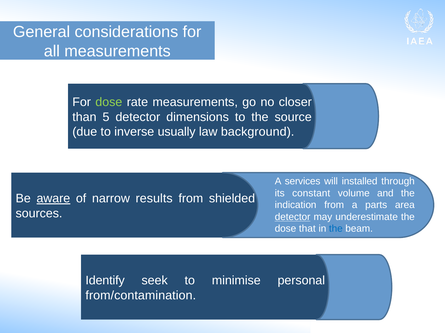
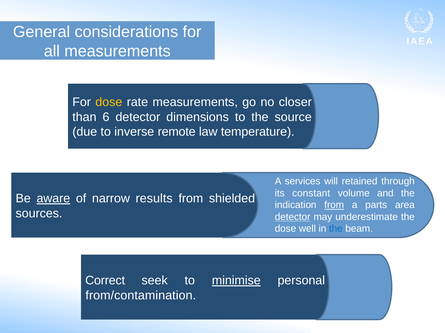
dose at (109, 102) colour: light green -> yellow
5: 5 -> 6
usually: usually -> remote
background: background -> temperature
installed: installed -> retained
from at (334, 206) underline: none -> present
that: that -> well
Identify: Identify -> Correct
minimise underline: none -> present
